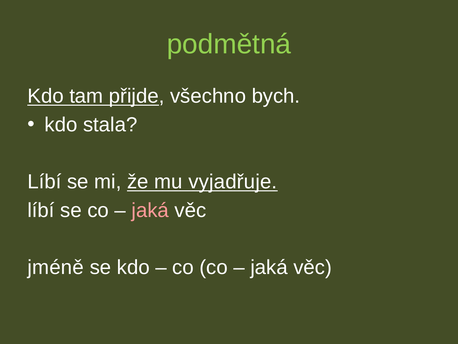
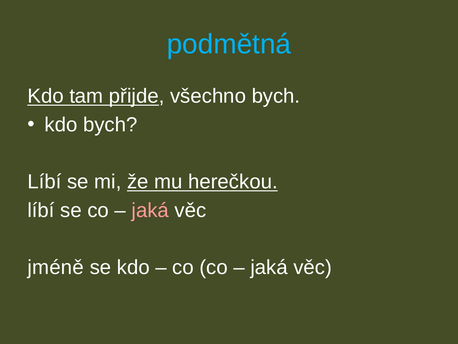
podmětná colour: light green -> light blue
kdo stala: stala -> bych
vyjadřuje: vyjadřuje -> herečkou
